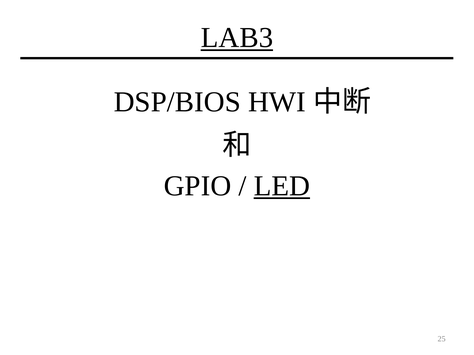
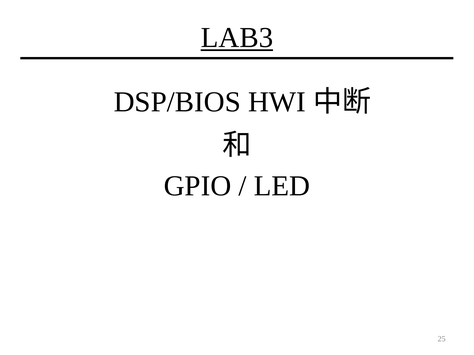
LED underline: present -> none
